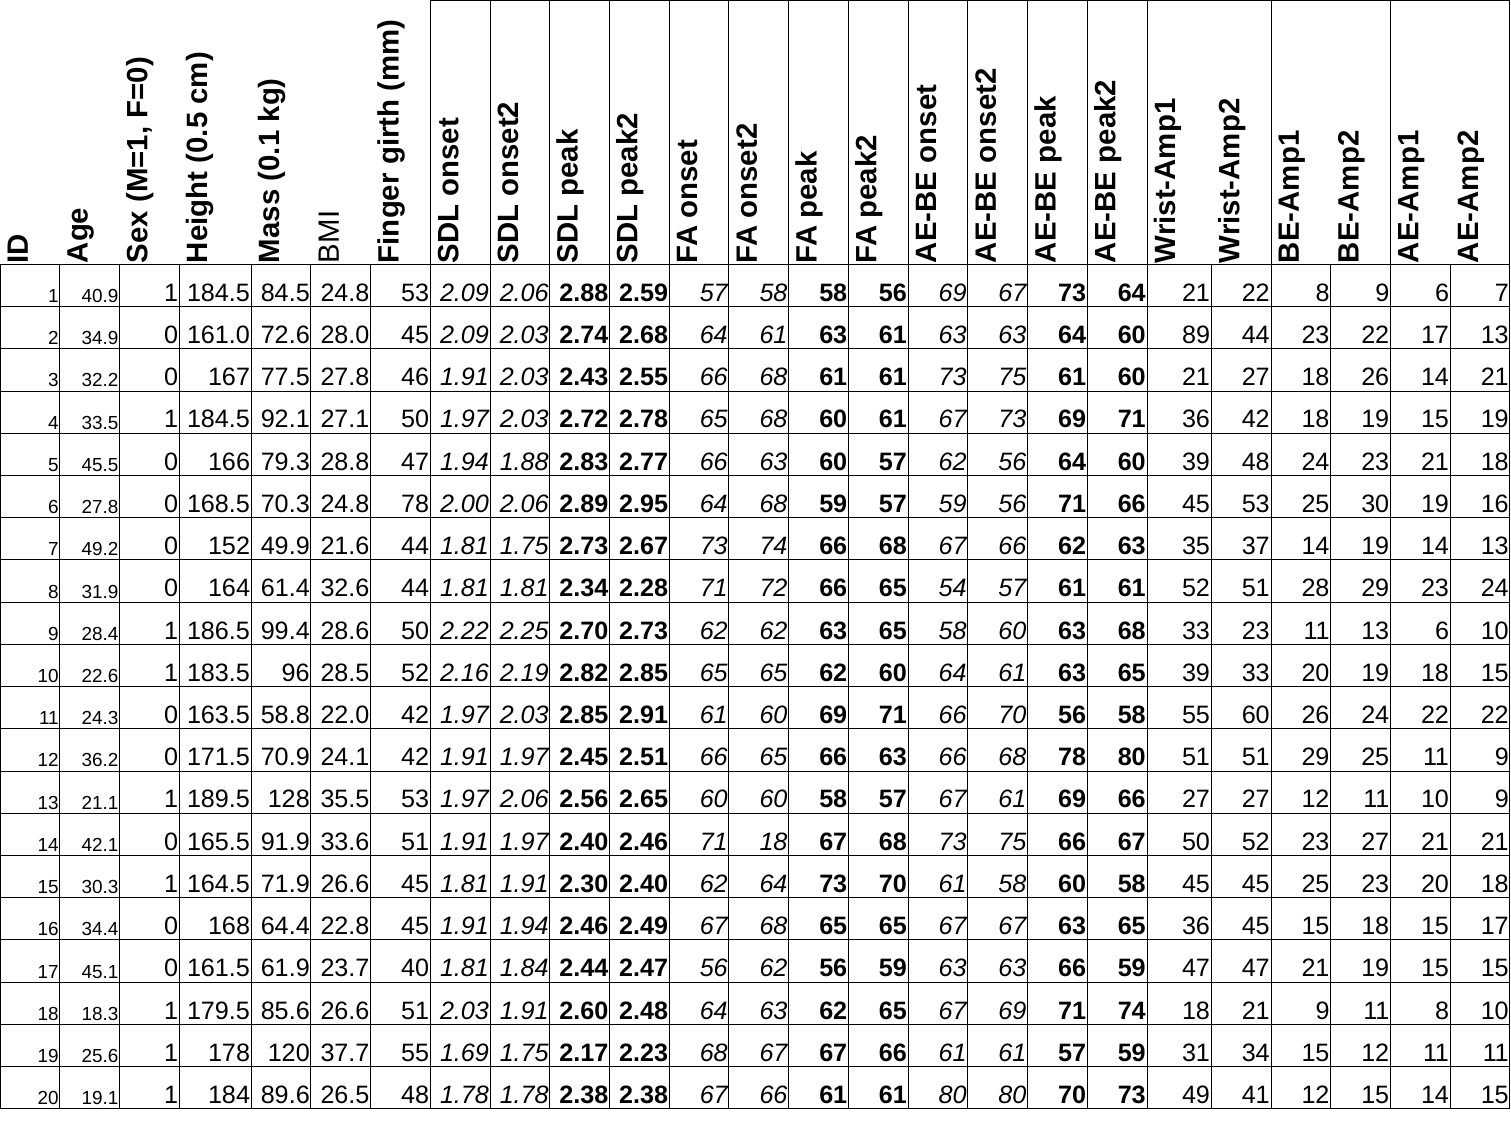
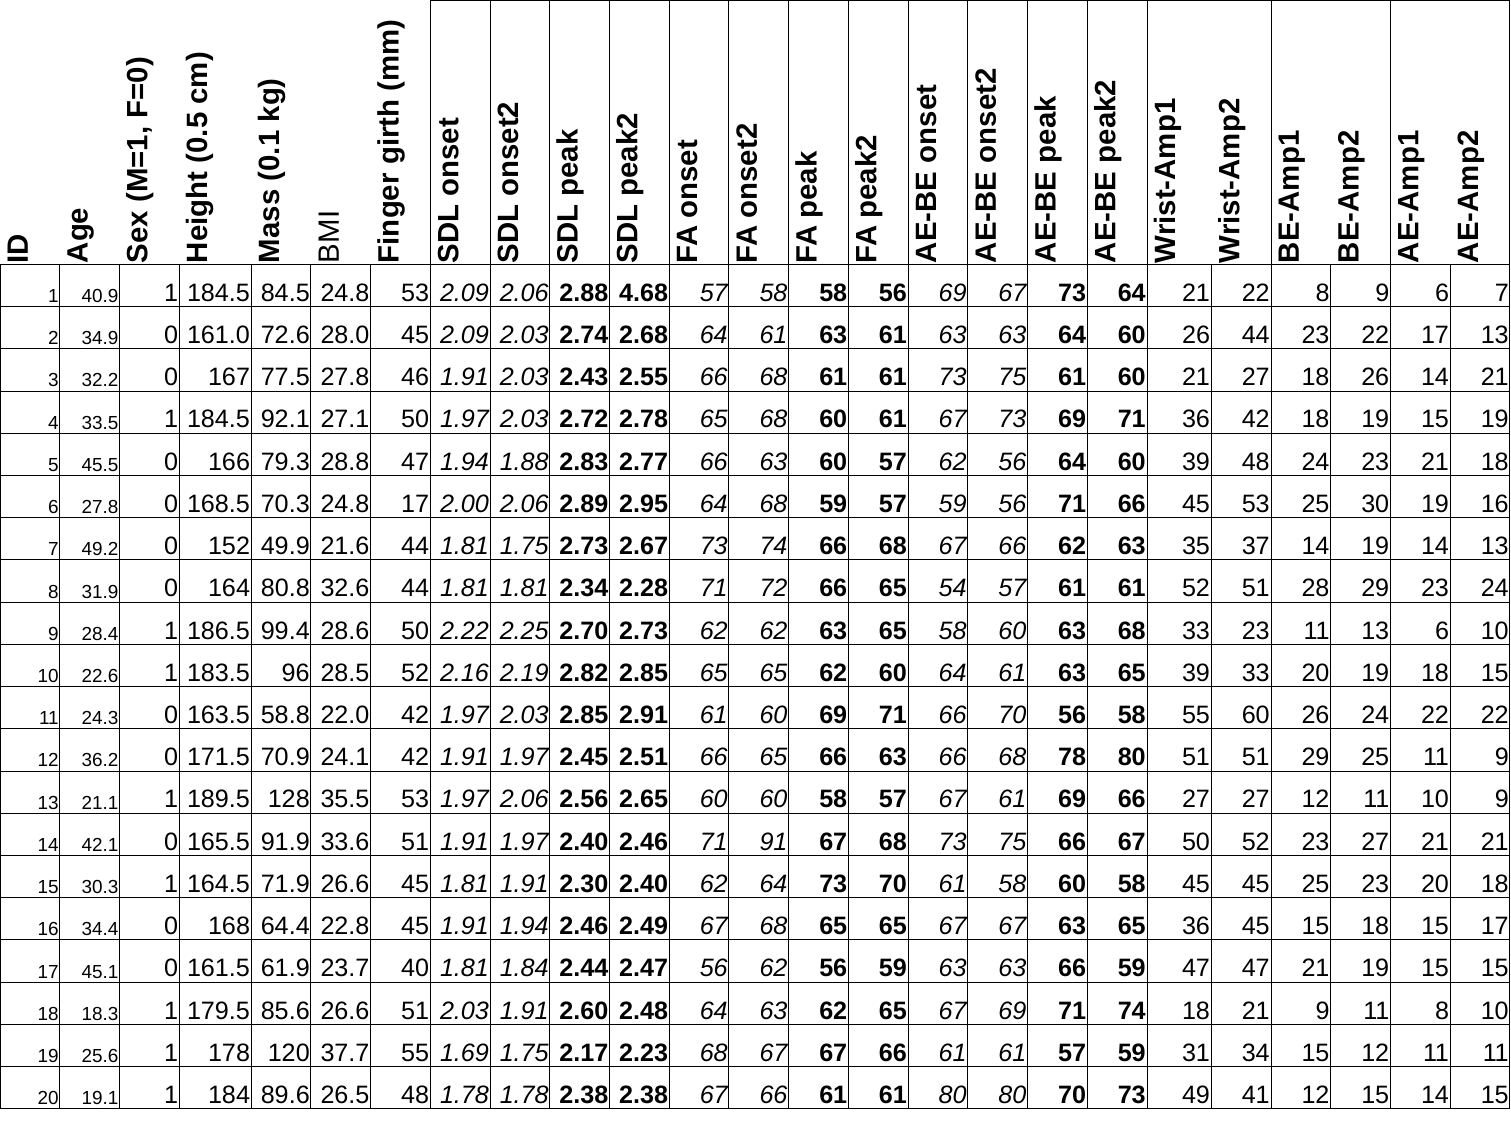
2.59: 2.59 -> 4.68
64 60 89: 89 -> 26
24.8 78: 78 -> 17
61.4: 61.4 -> 80.8
71 18: 18 -> 91
